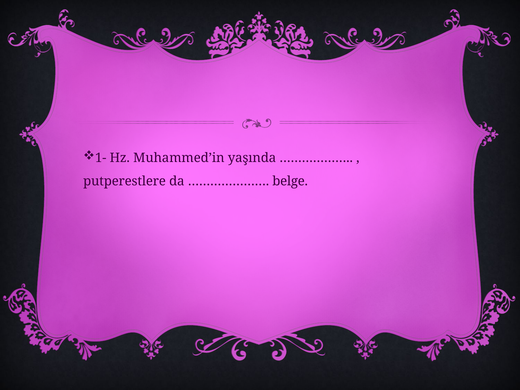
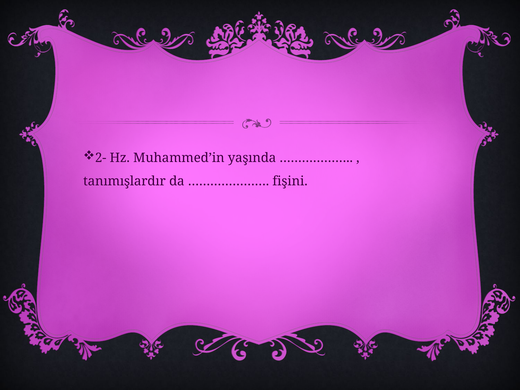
1-: 1- -> 2-
putperestlere: putperestlere -> tanımışlardır
belge: belge -> fişini
